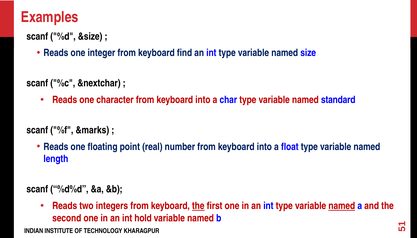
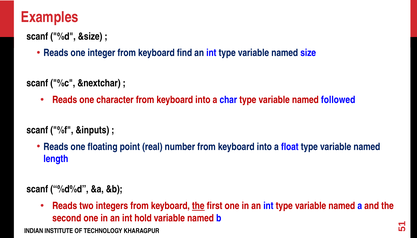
standard: standard -> followed
&marks: &marks -> &inputs
named at (342, 206) underline: present -> none
